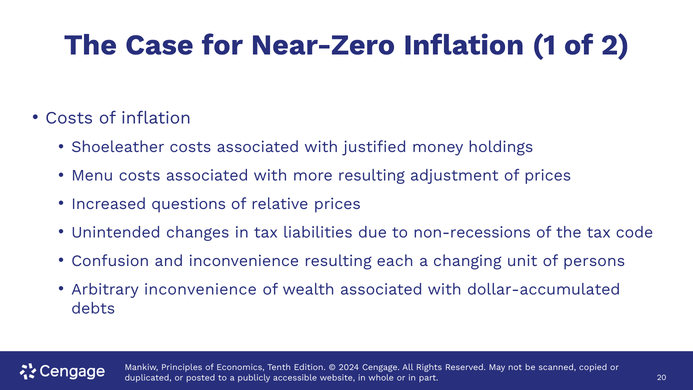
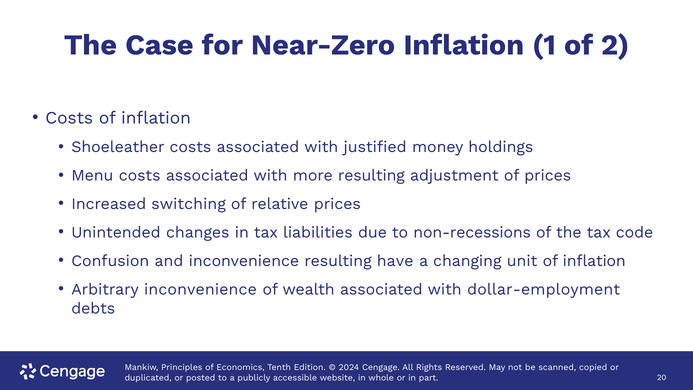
questions: questions -> switching
each: each -> have
unit of persons: persons -> inflation
dollar-accumulated: dollar-accumulated -> dollar-employment
